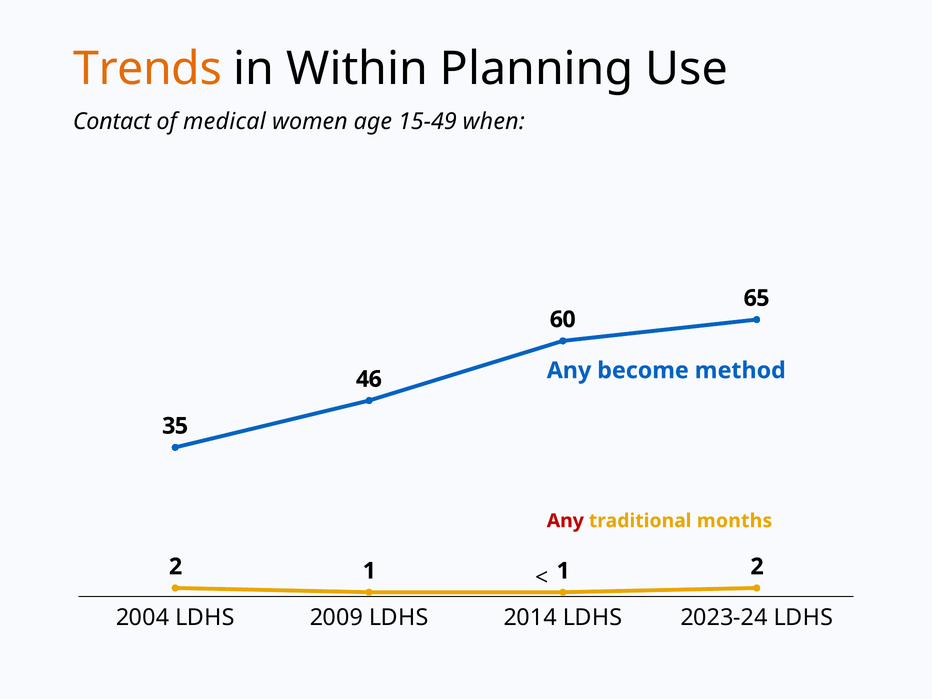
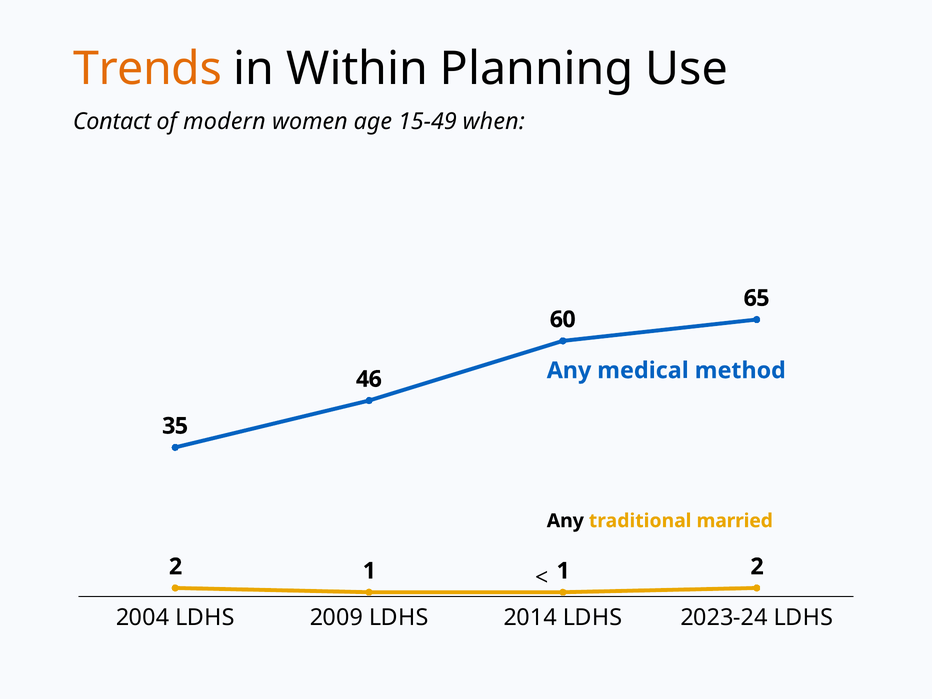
medical: medical -> modern
become: become -> medical
Any at (565, 521) colour: red -> black
months: months -> married
